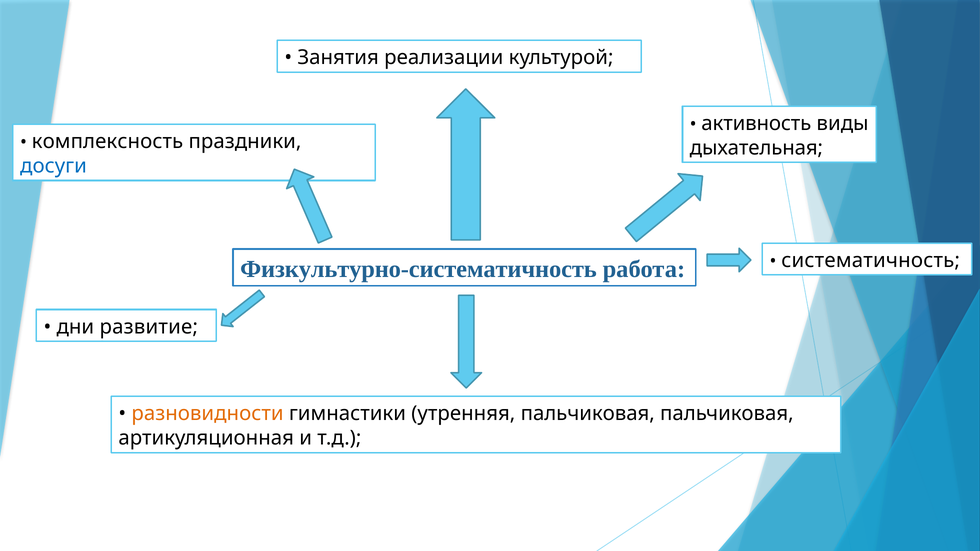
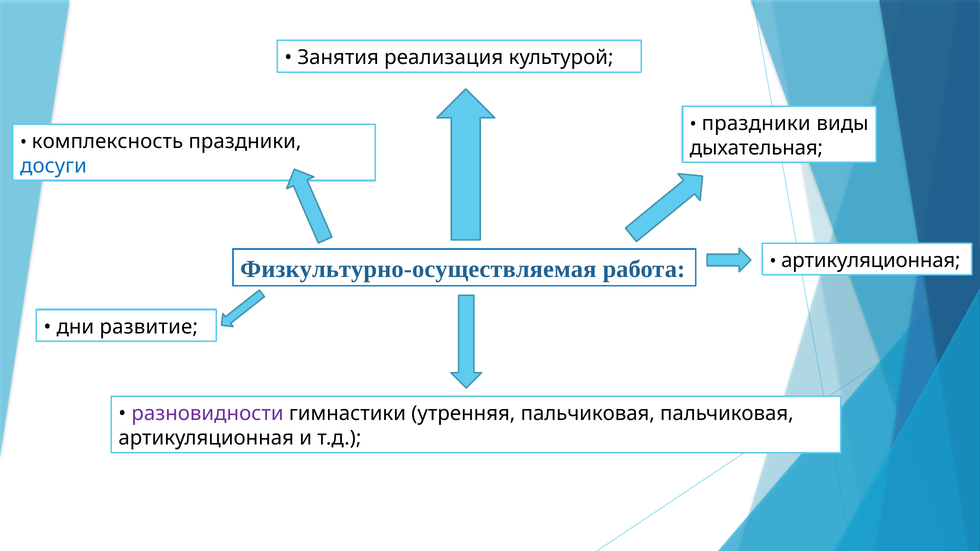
реализации: реализации -> реализация
активность at (756, 124): активность -> праздники
систематичность at (871, 260): систематичность -> артикуляционная
Физкультурно-систематичность: Физкультурно-систематичность -> Физкультурно-осуществляемая
разновидности colour: orange -> purple
